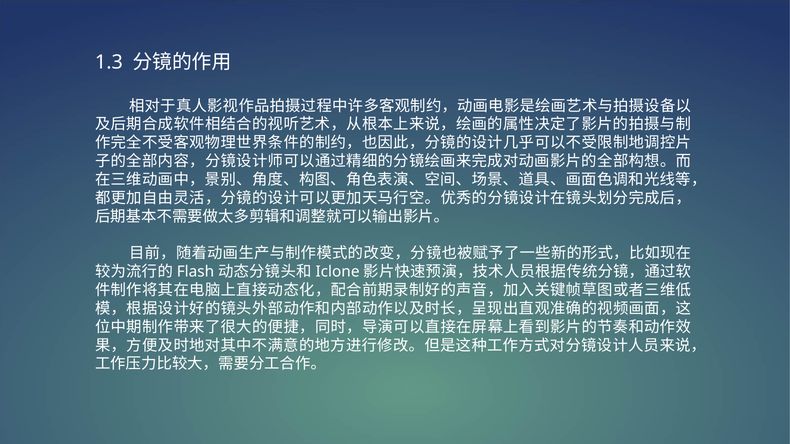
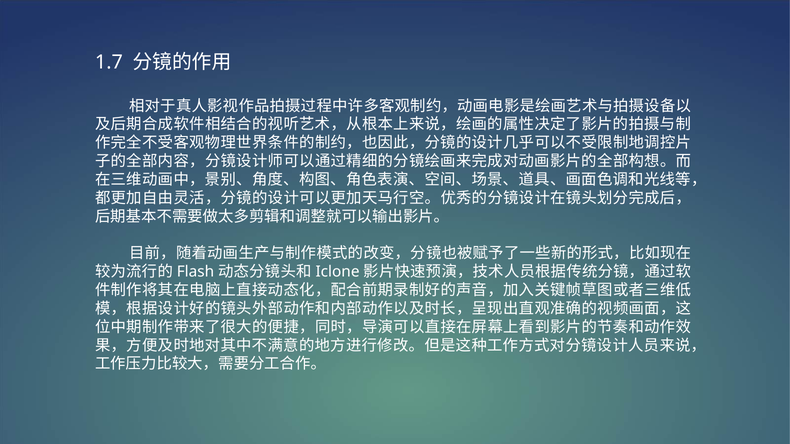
1.3: 1.3 -> 1.7
